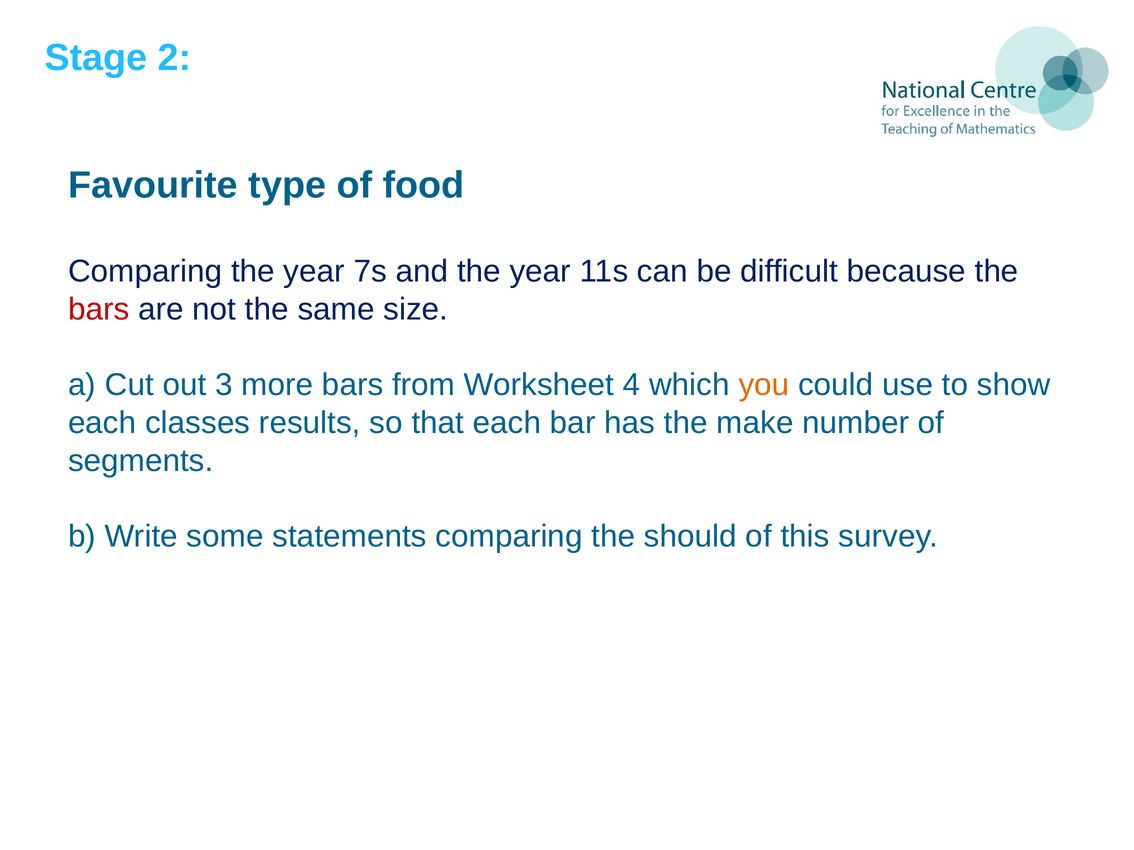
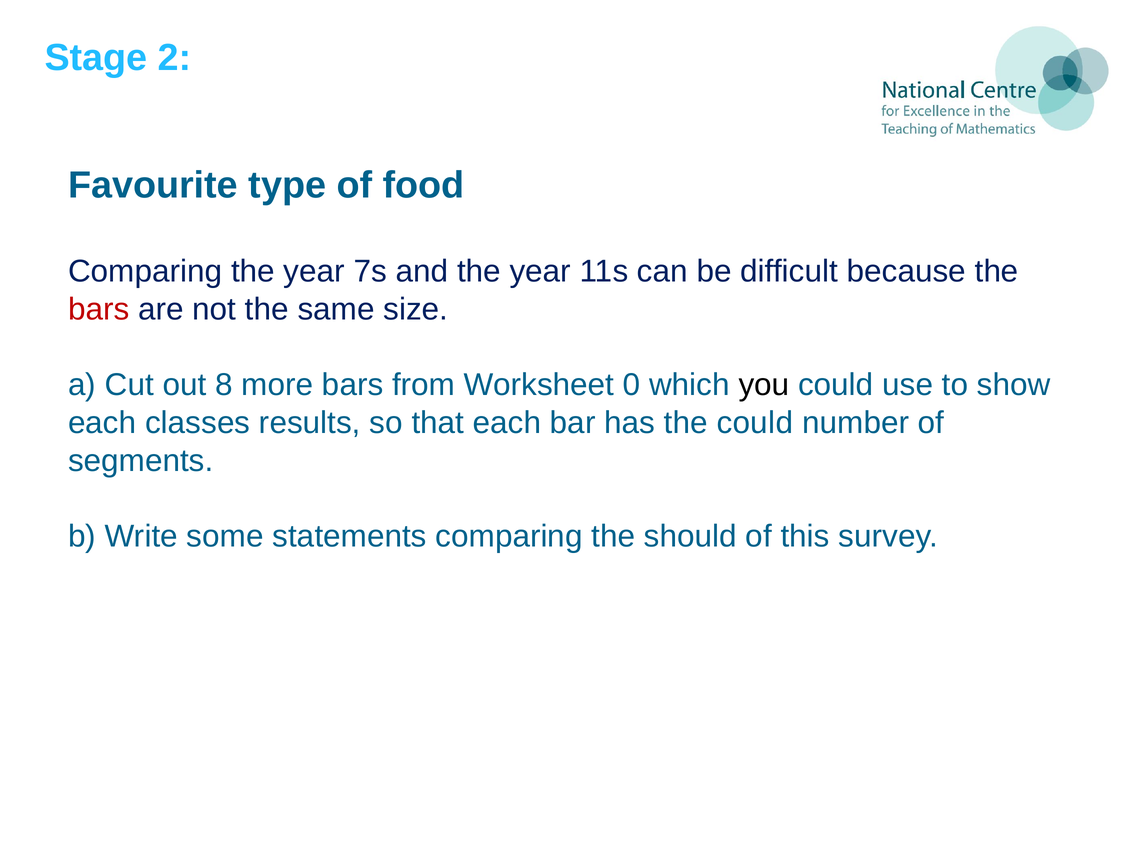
3: 3 -> 8
4: 4 -> 0
you colour: orange -> black
the make: make -> could
